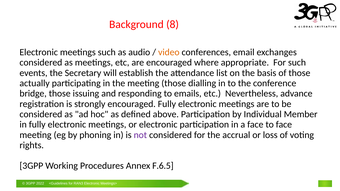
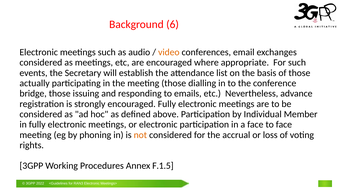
8: 8 -> 6
not colour: purple -> orange
F.6.5: F.6.5 -> F.1.5
